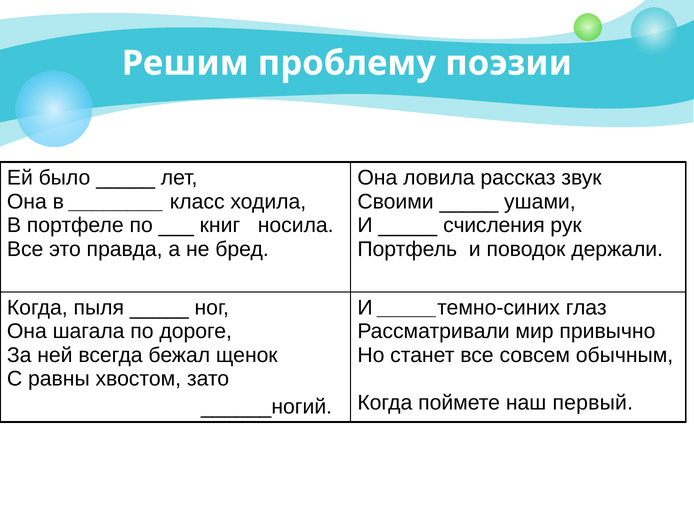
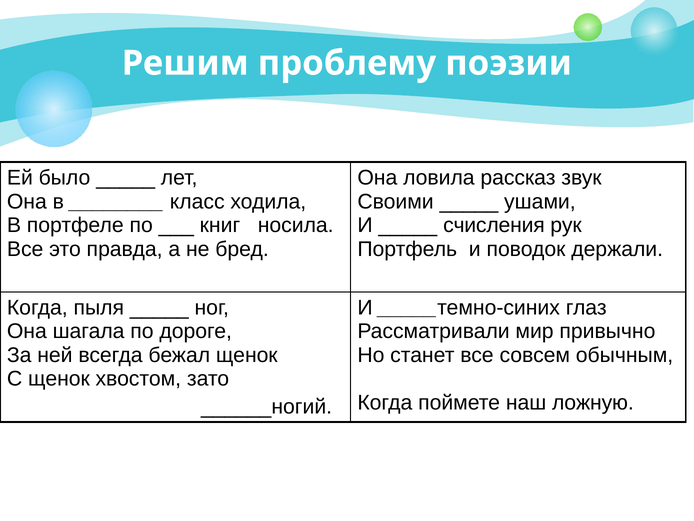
С равны: равны -> щенок
первый: первый -> ложную
